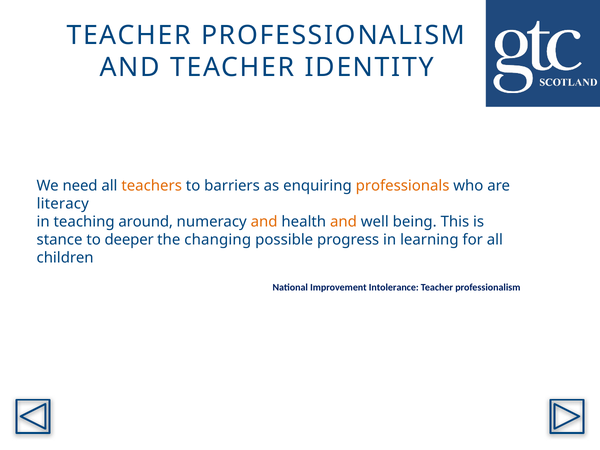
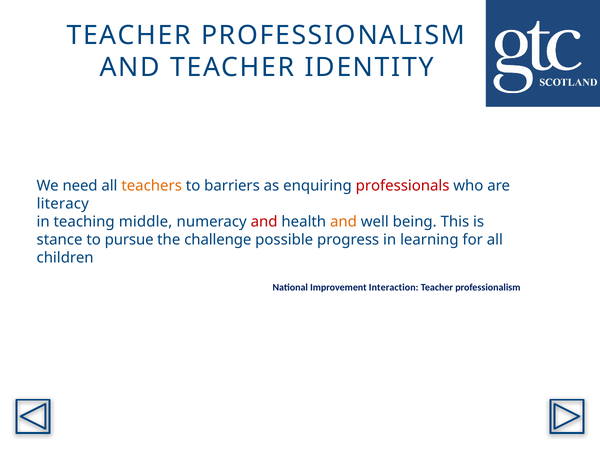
professionals colour: orange -> red
around: around -> middle
and at (264, 222) colour: orange -> red
deeper: deeper -> pursue
changing: changing -> challenge
Intolerance: Intolerance -> Interaction
